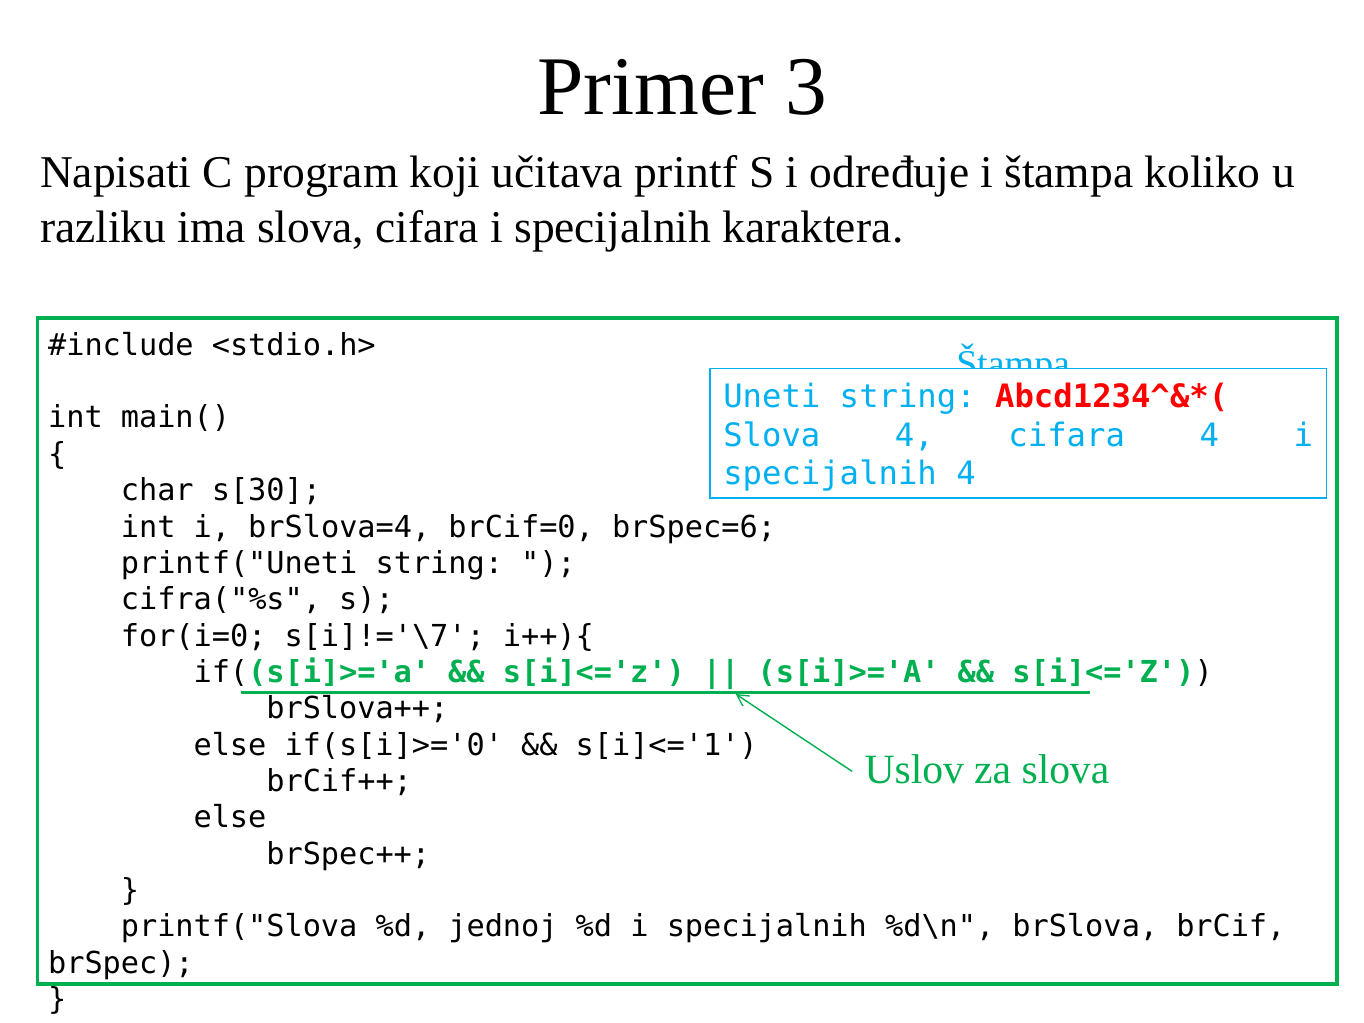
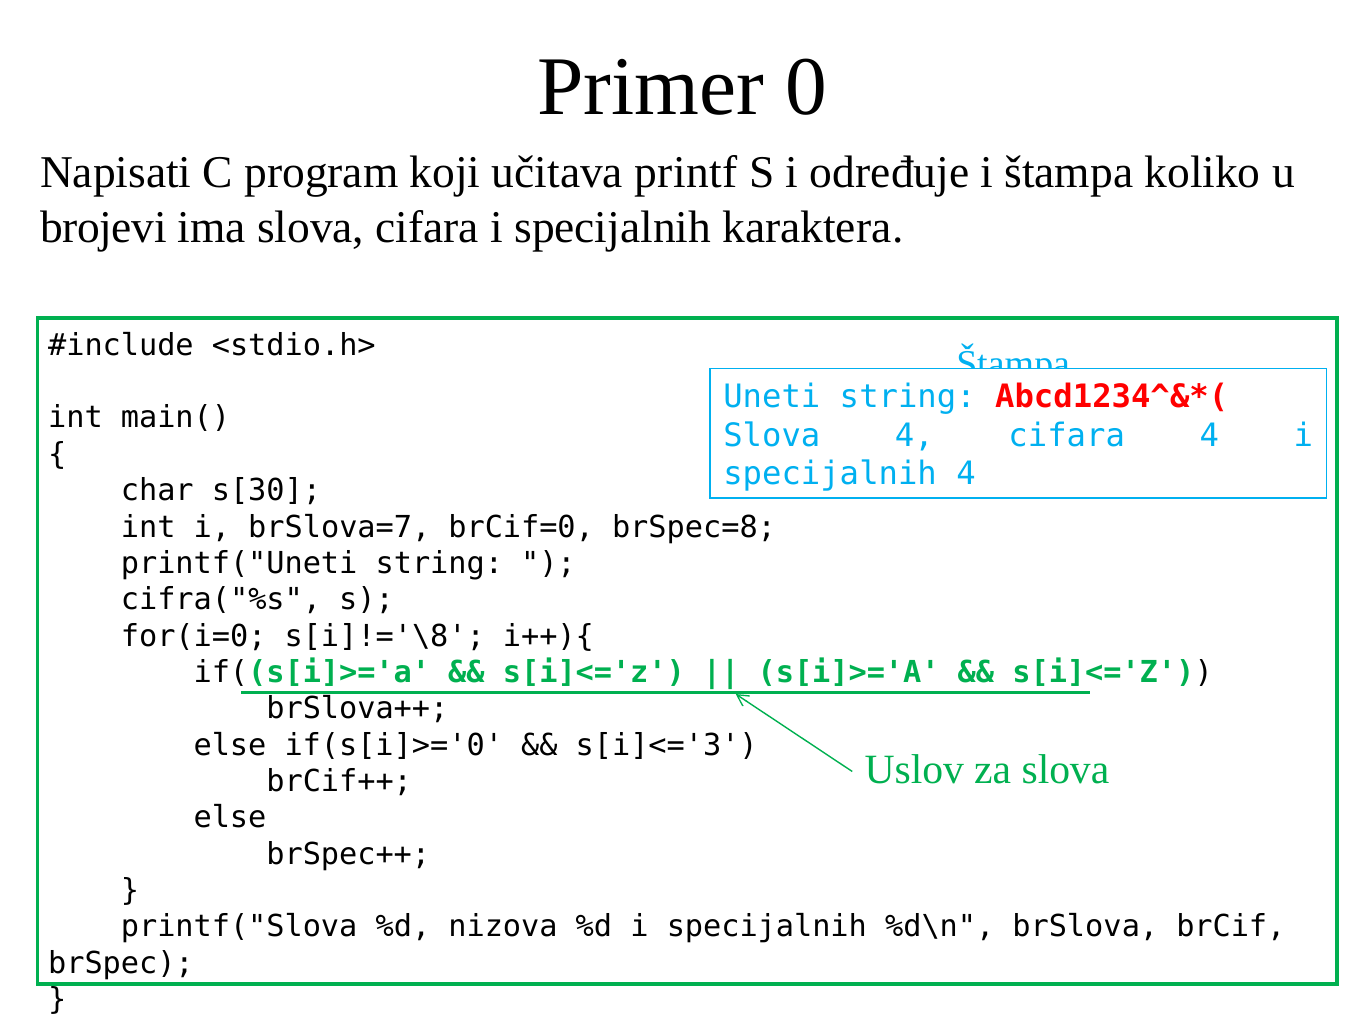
3: 3 -> 0
razliku: razliku -> brojevi
brSlova=4: brSlova=4 -> brSlova=7
brSpec=6: brSpec=6 -> brSpec=8
s[i]!='\7: s[i]!='\7 -> s[i]!='\8
s[i]<='1: s[i]<='1 -> s[i]<='3
jednoj: jednoj -> nizova
